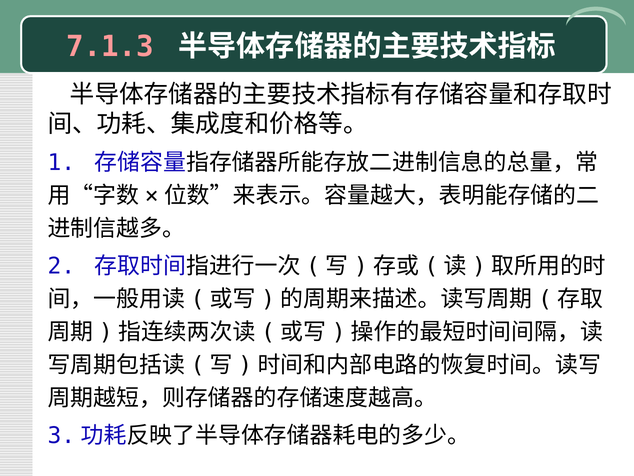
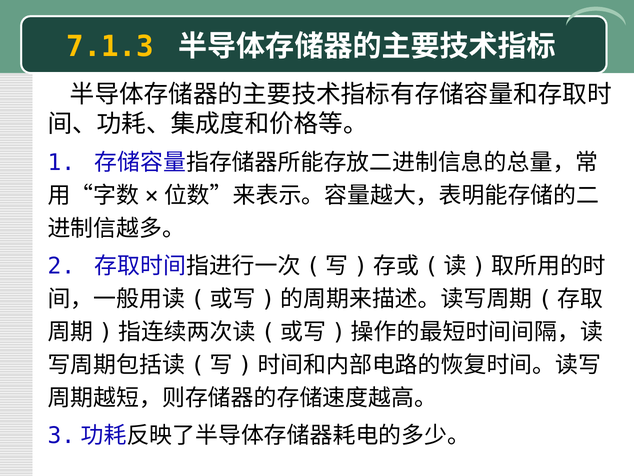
7.1.3 colour: pink -> yellow
